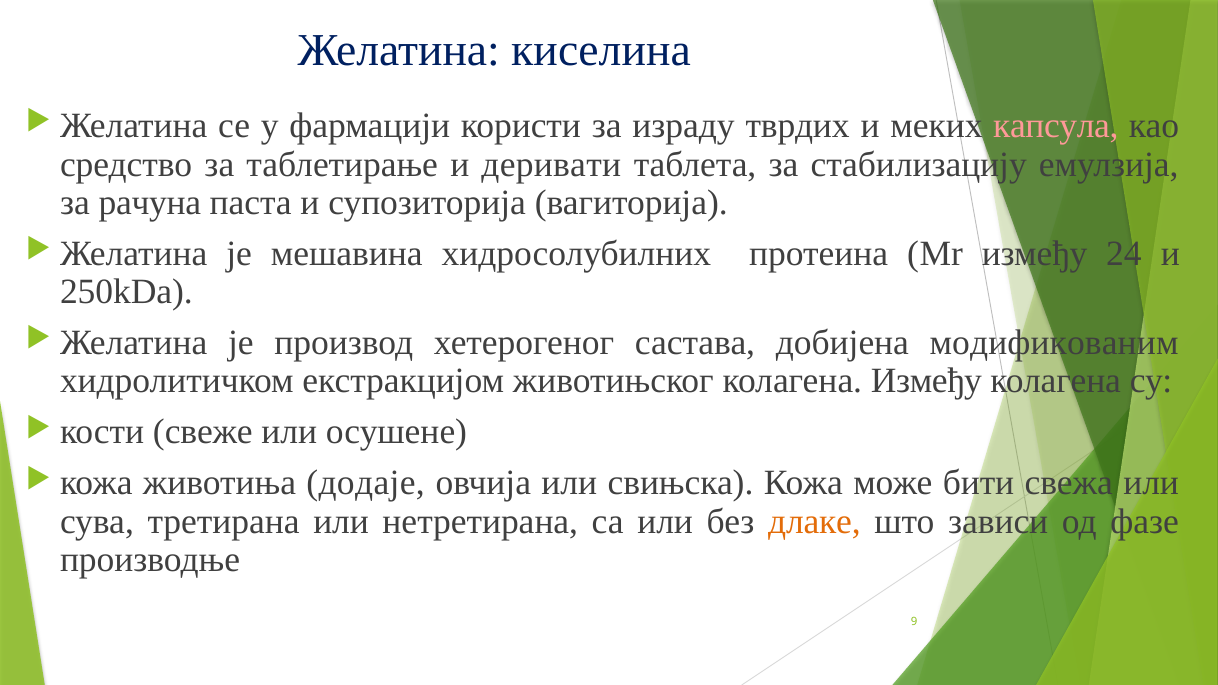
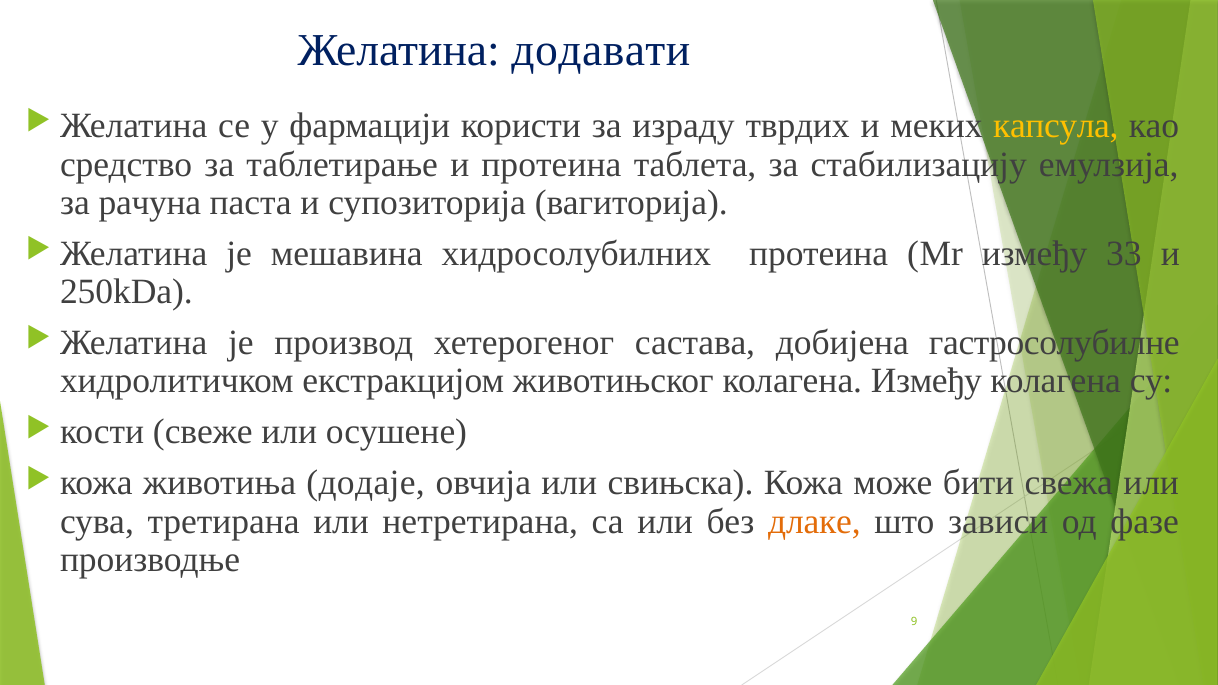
киселина: киселина -> додавати
капсула colour: pink -> yellow
и деривати: деривати -> протеина
24: 24 -> 33
модификованим: модификованим -> гастросолубилне
